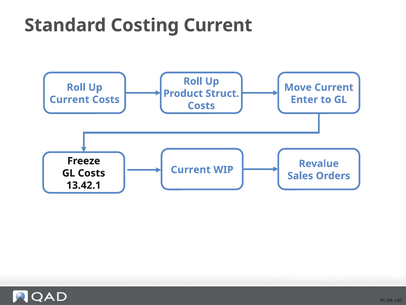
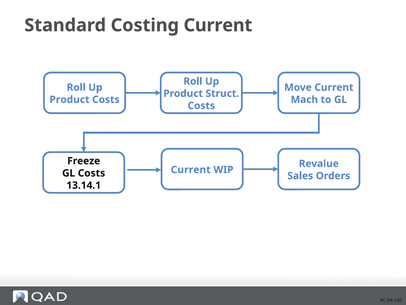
Current at (69, 99): Current -> Product
Enter: Enter -> Mach
13.42.1: 13.42.1 -> 13.14.1
